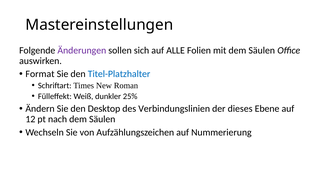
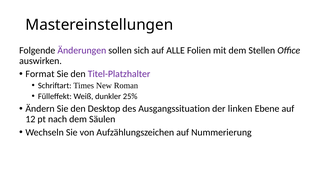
mit dem Säulen: Säulen -> Stellen
Titel-Platzhalter colour: blue -> purple
Verbindungslinien: Verbindungslinien -> Ausgangssituation
dieses: dieses -> linken
